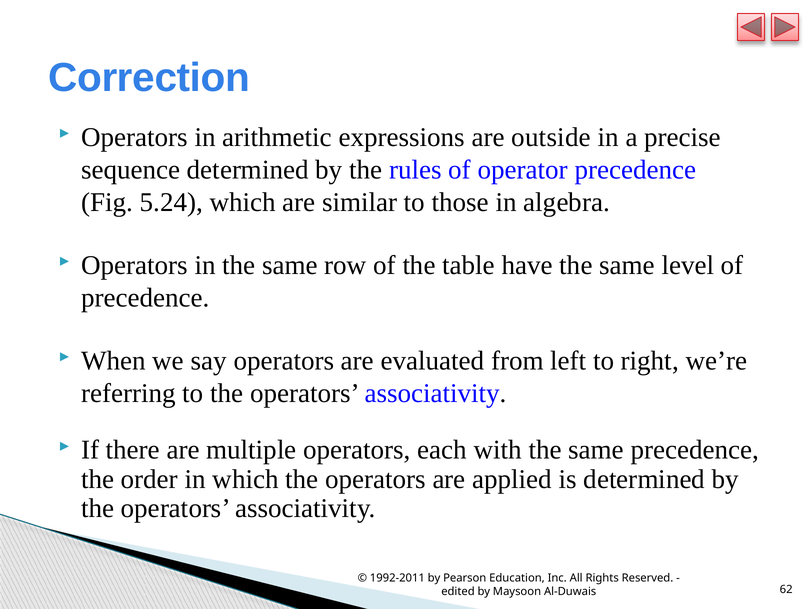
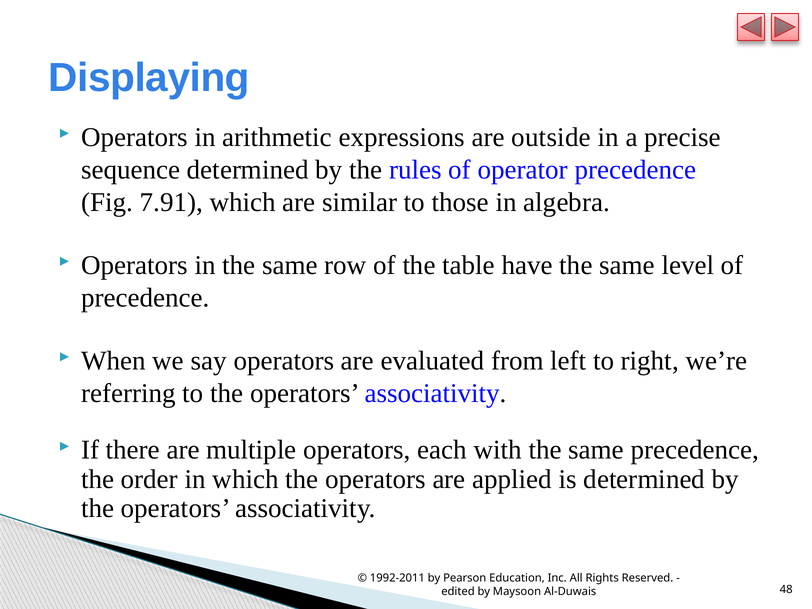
Correction: Correction -> Displaying
5.24: 5.24 -> 7.91
62: 62 -> 48
